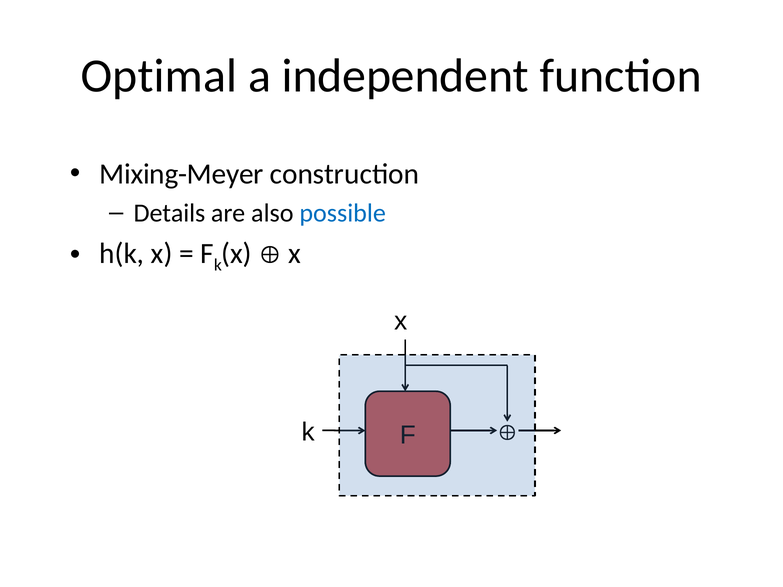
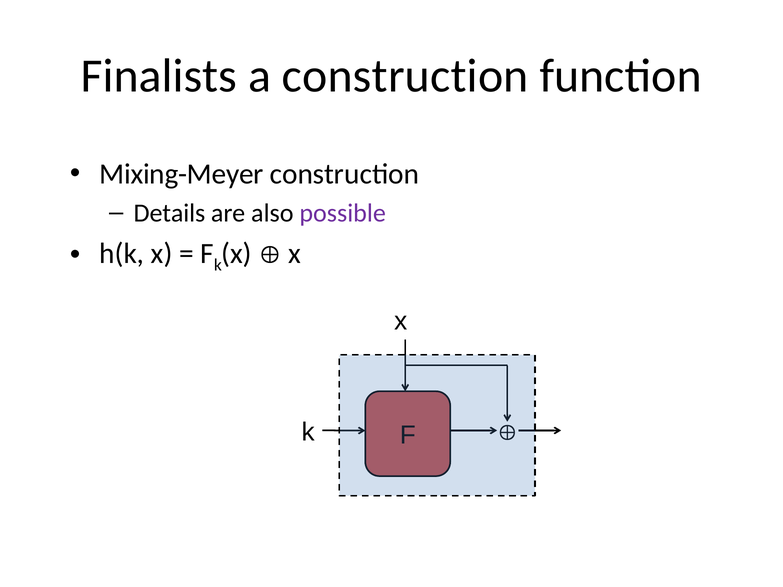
Optimal: Optimal -> Finalists
a independent: independent -> construction
possible colour: blue -> purple
